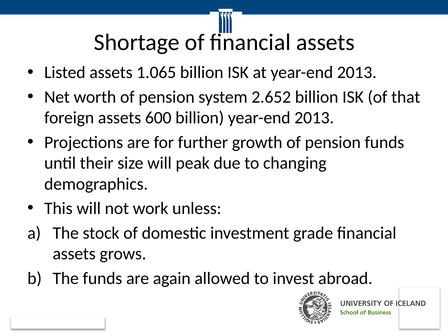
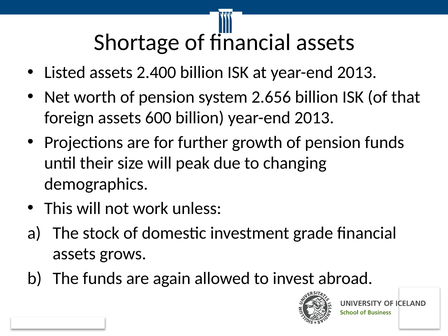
1.065: 1.065 -> 2.400
2.652: 2.652 -> 2.656
